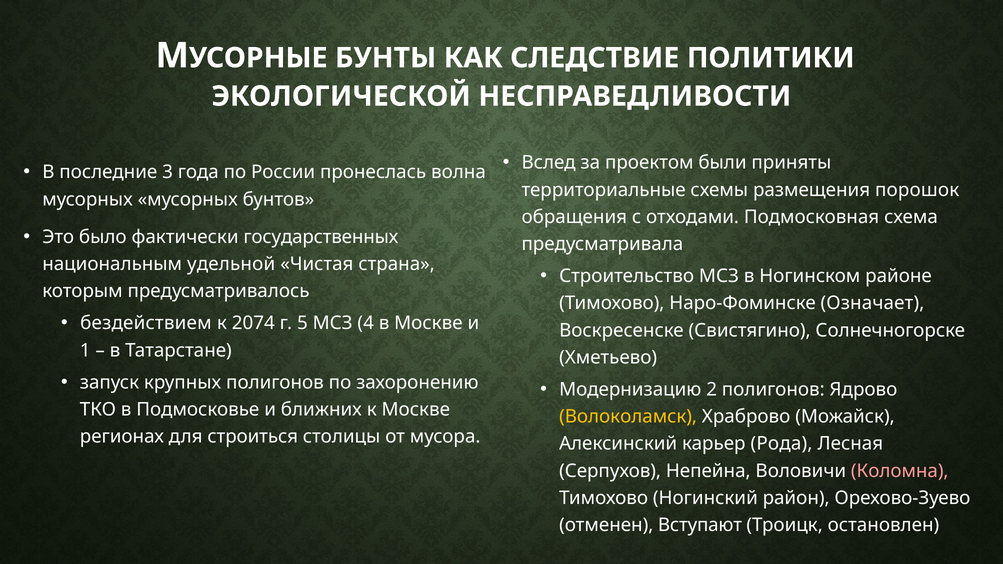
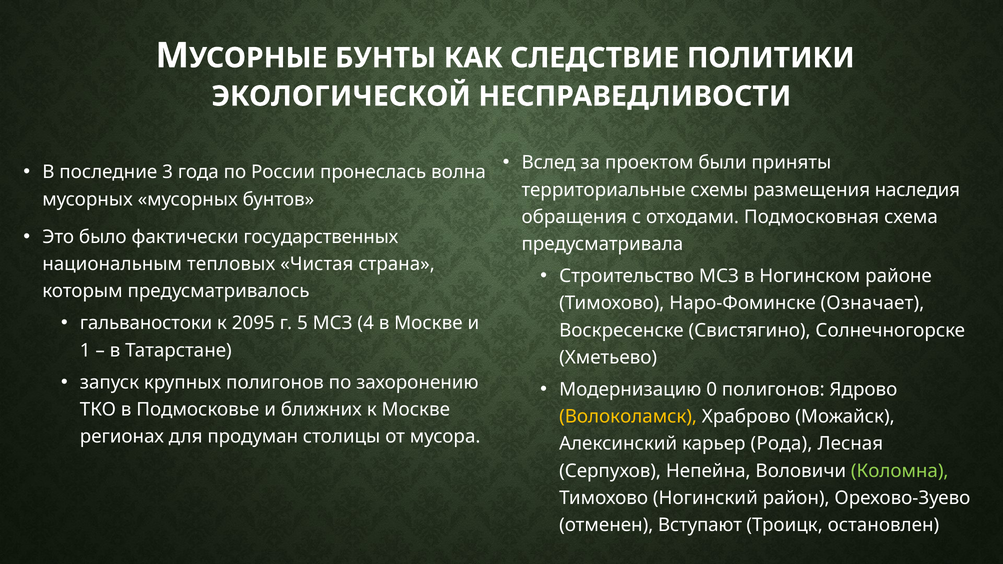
порошок: порошок -> наследия
удельной: удельной -> тепловых
бездействием: бездействием -> гальваностоки
2074: 2074 -> 2095
2: 2 -> 0
строиться: строиться -> продуман
Коломна colour: pink -> light green
